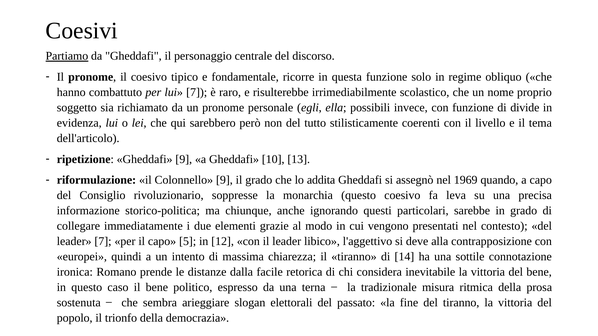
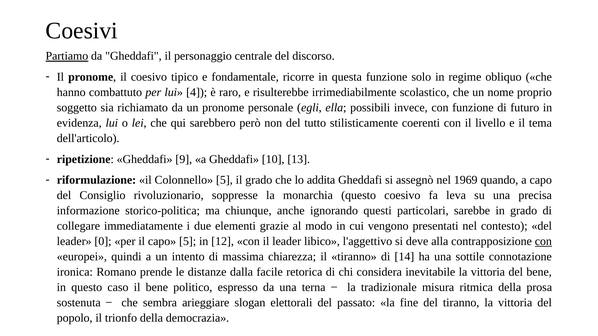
lui 7: 7 -> 4
divide: divide -> futuro
Colonnello 9: 9 -> 5
leader 7: 7 -> 0
con at (543, 242) underline: none -> present
